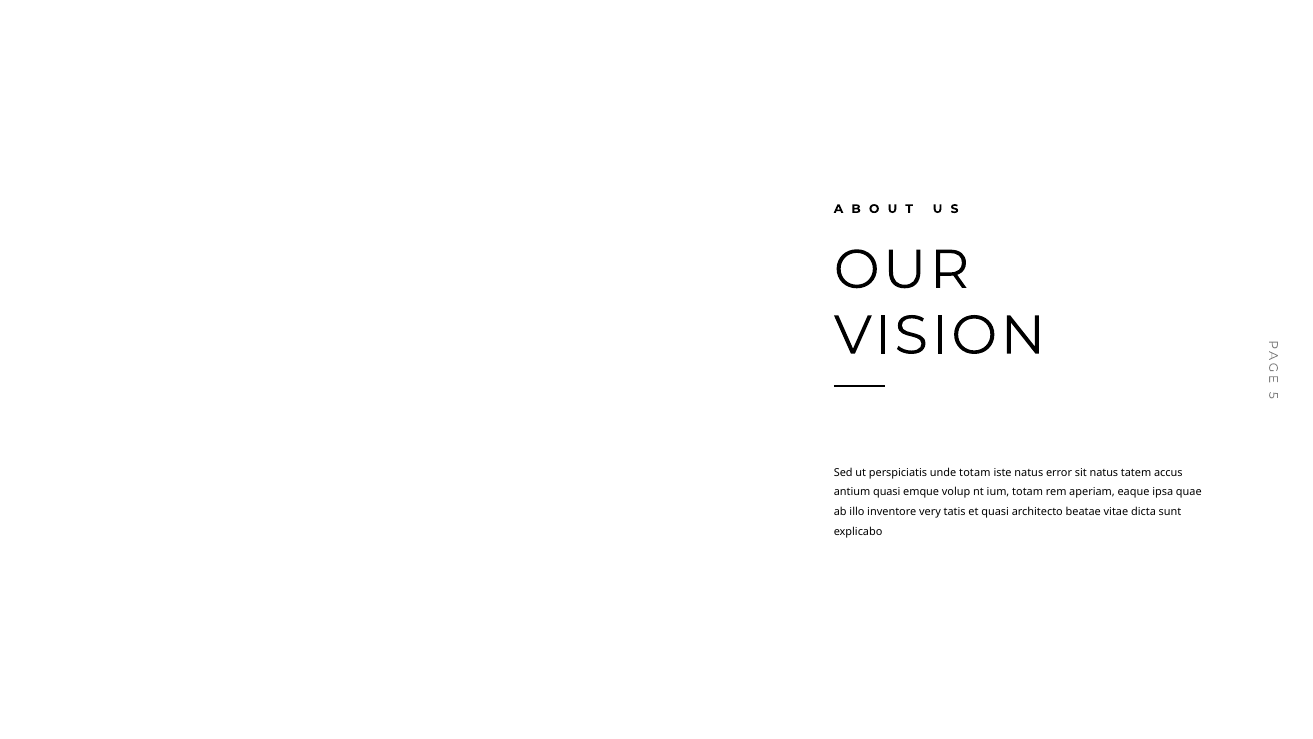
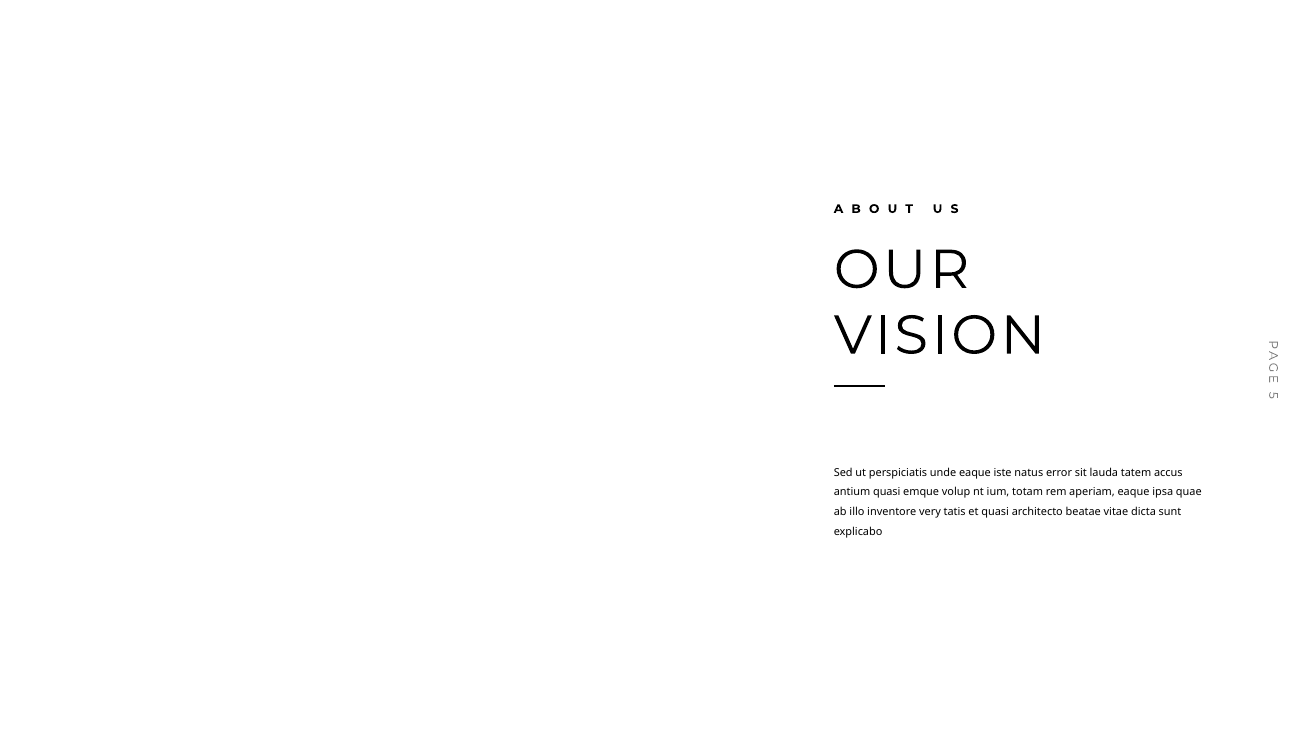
unde totam: totam -> eaque
sit natus: natus -> lauda
